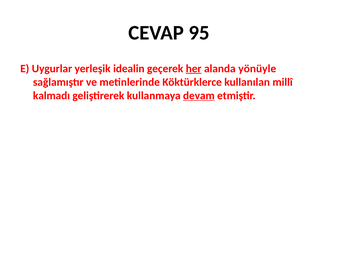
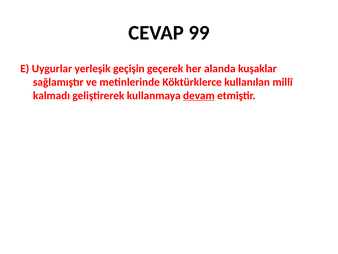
95: 95 -> 99
idealin: idealin -> geçişin
her underline: present -> none
yönüyle: yönüyle -> kuşaklar
